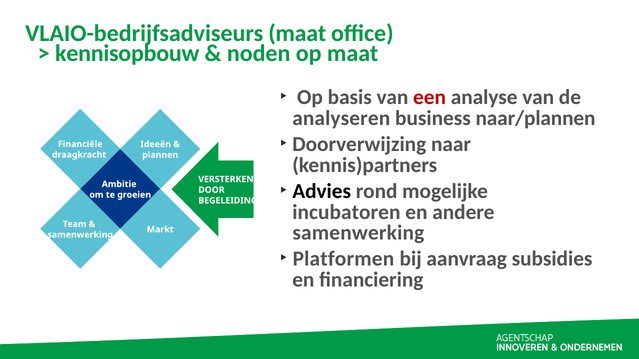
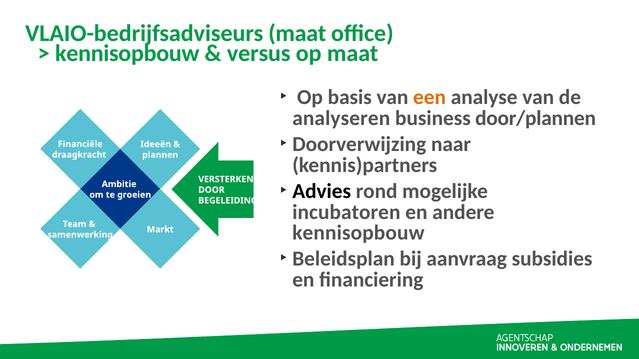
noden: noden -> versus
een colour: red -> orange
naar/plannen: naar/plannen -> door/plannen
samenwerking at (358, 233): samenwerking -> kennisopbouw
Platformen: Platformen -> Beleidsplan
